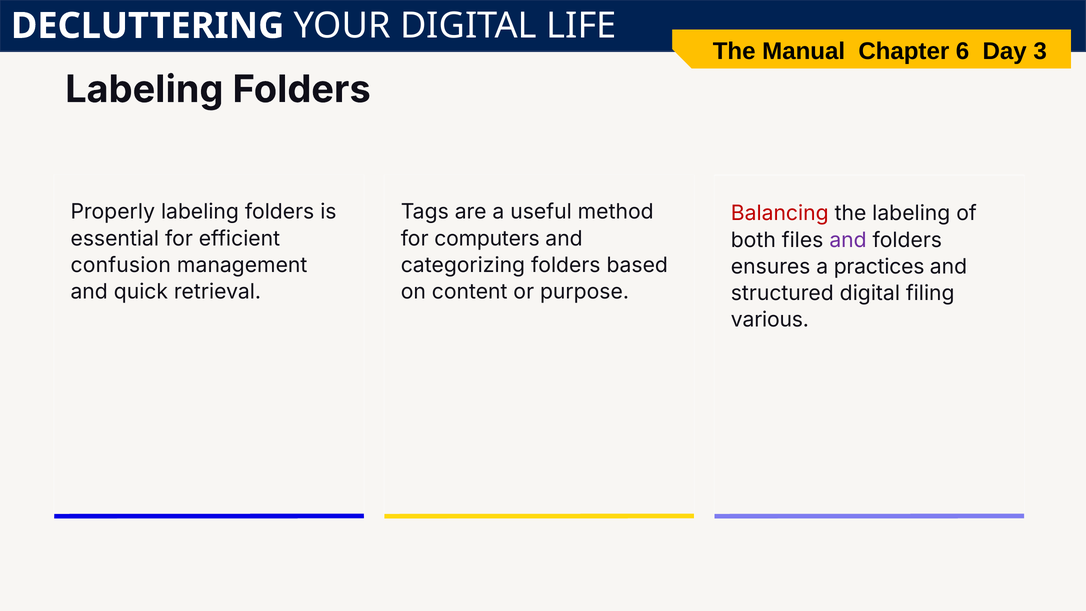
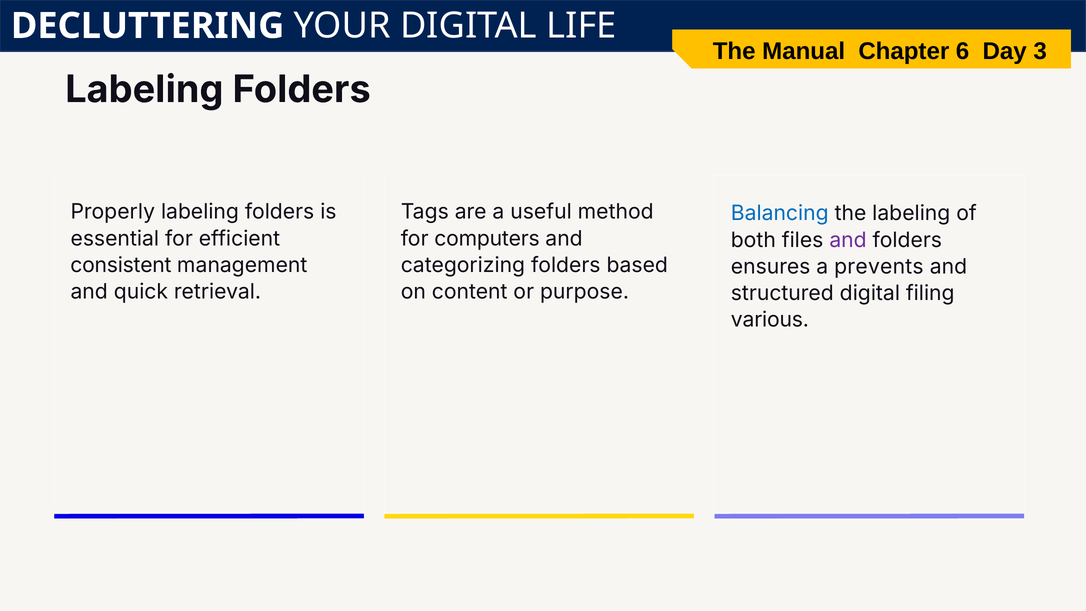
Balancing colour: red -> blue
confusion: confusion -> consistent
practices: practices -> prevents
